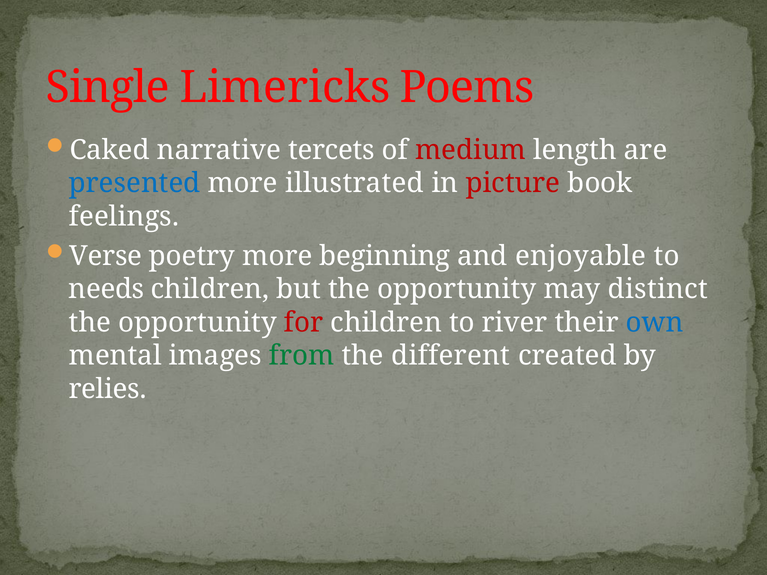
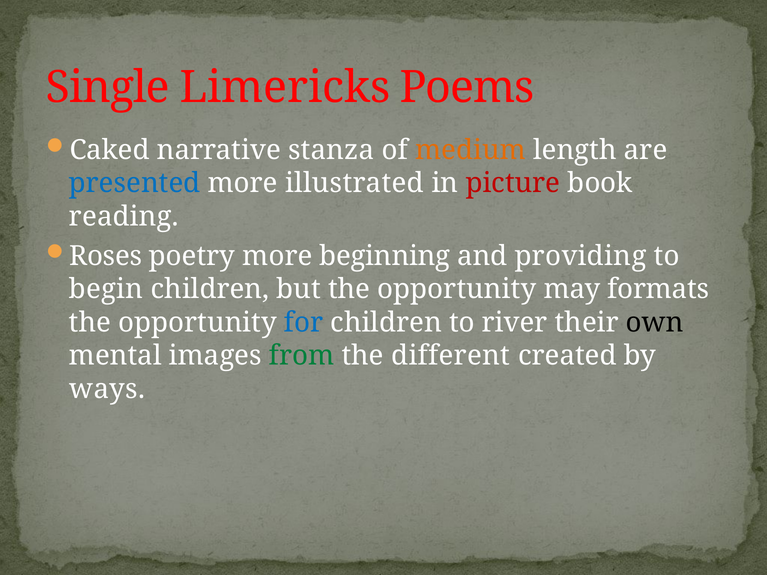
tercets: tercets -> stanza
medium colour: red -> orange
feelings: feelings -> reading
Verse: Verse -> Roses
enjoyable: enjoyable -> providing
needs: needs -> begin
distinct: distinct -> formats
for colour: red -> blue
own colour: blue -> black
relies: relies -> ways
